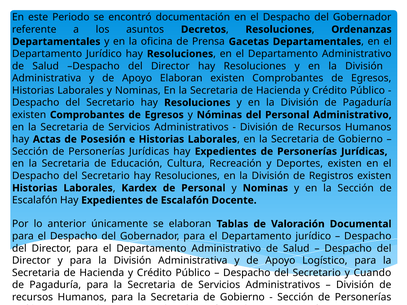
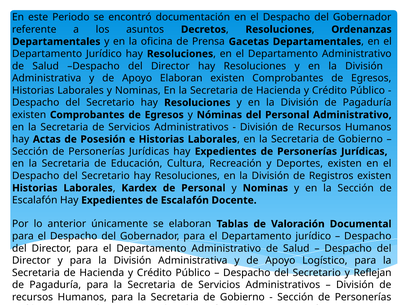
Cuando: Cuando -> Reflejan
